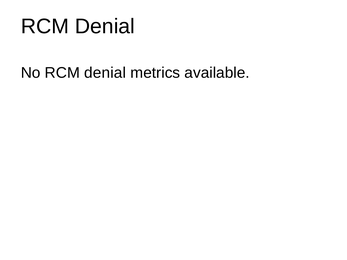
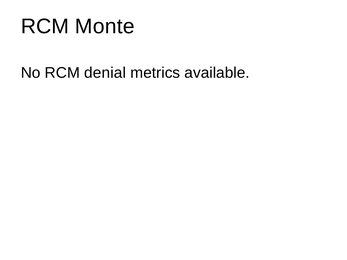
Denial at (105, 26): Denial -> Monte
